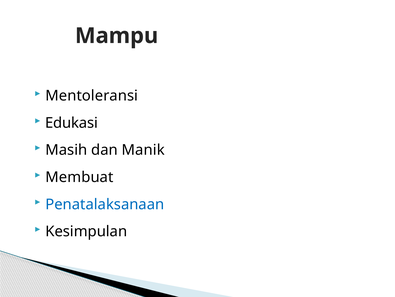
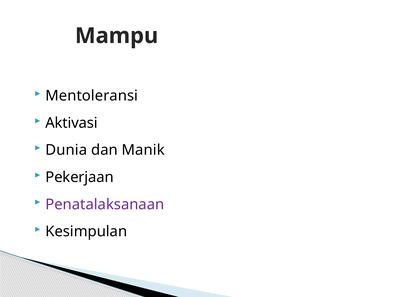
Edukasi: Edukasi -> Aktivasi
Masih: Masih -> Dunia
Membuat: Membuat -> Pekerjaan
Penatalaksanaan colour: blue -> purple
